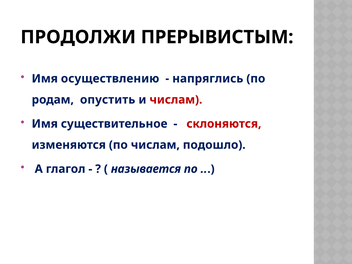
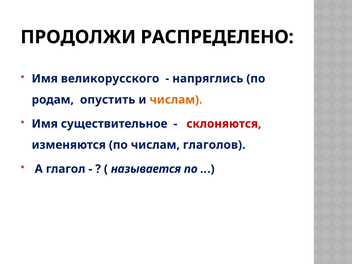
ПРЕРЫВИСТЫМ: ПРЕРЫВИСТЫМ -> РАСПРЕДЕЛЕНО
осуществлению: осуществлению -> великорусского
числам at (176, 100) colour: red -> orange
подошло: подошло -> глаголов
